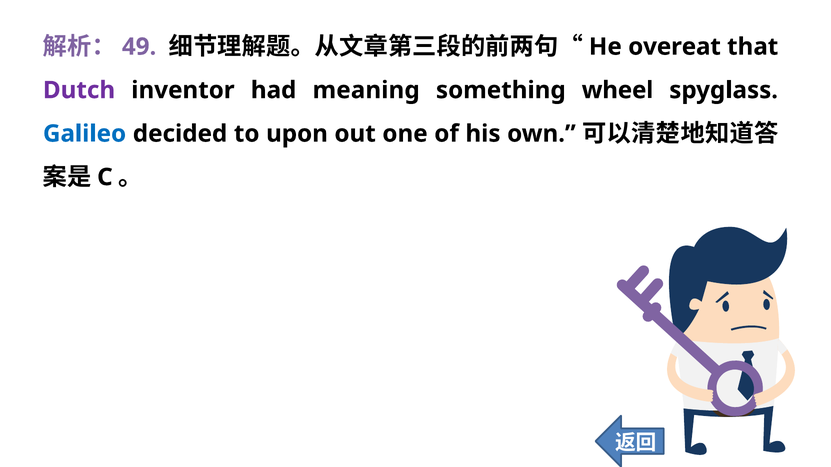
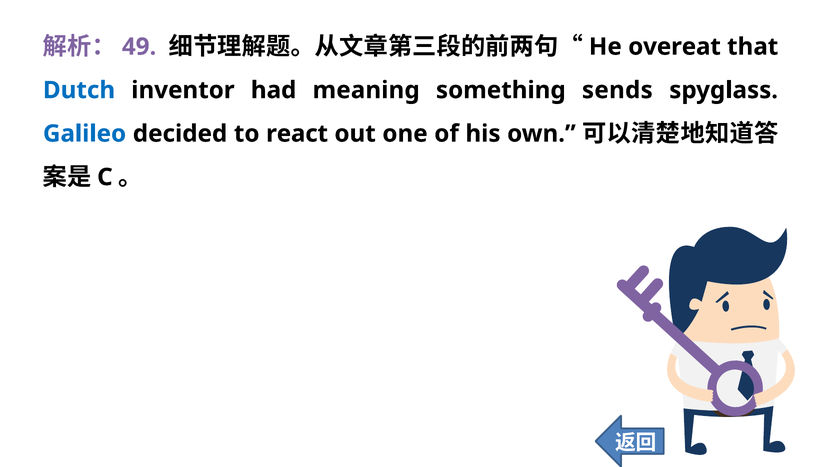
Dutch colour: purple -> blue
wheel: wheel -> sends
upon: upon -> react
